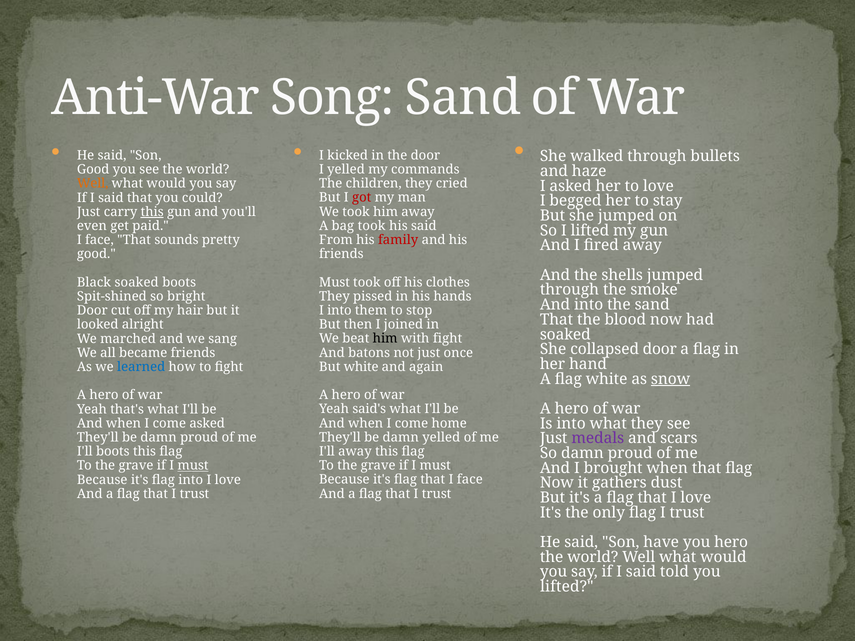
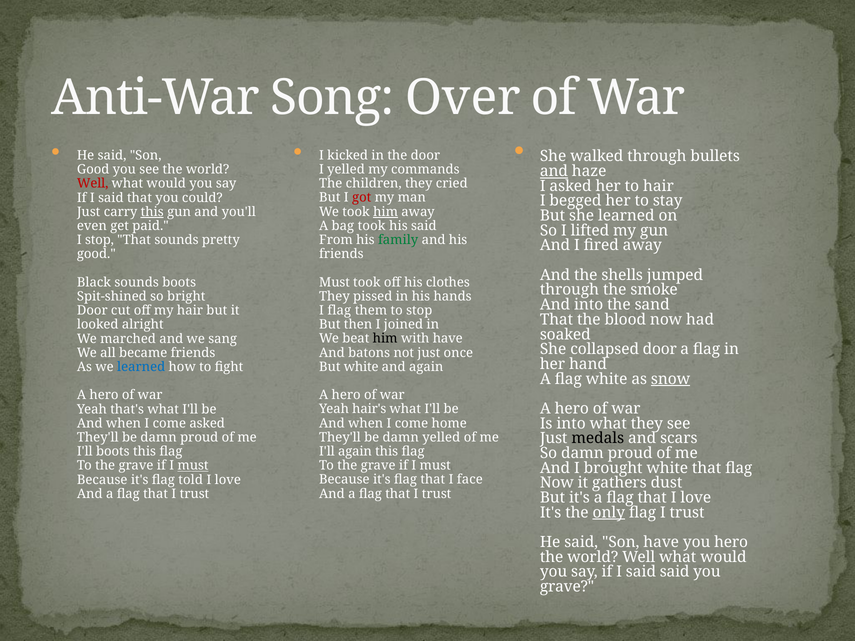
Song Sand: Sand -> Over
and at (554, 171) underline: none -> present
Well at (93, 184) colour: orange -> red
to love: love -> hair
him at (386, 212) underline: none -> present
she jumped: jumped -> learned
family colour: red -> green
face at (99, 240): face -> stop
Black soaked: soaked -> sounds
I into: into -> flag
with fight: fight -> have
said's: said's -> hair's
medals colour: purple -> black
I'll away: away -> again
brought when: when -> white
flag into: into -> told
only underline: none -> present
said told: told -> said
lifted at (567, 587): lifted -> grave
